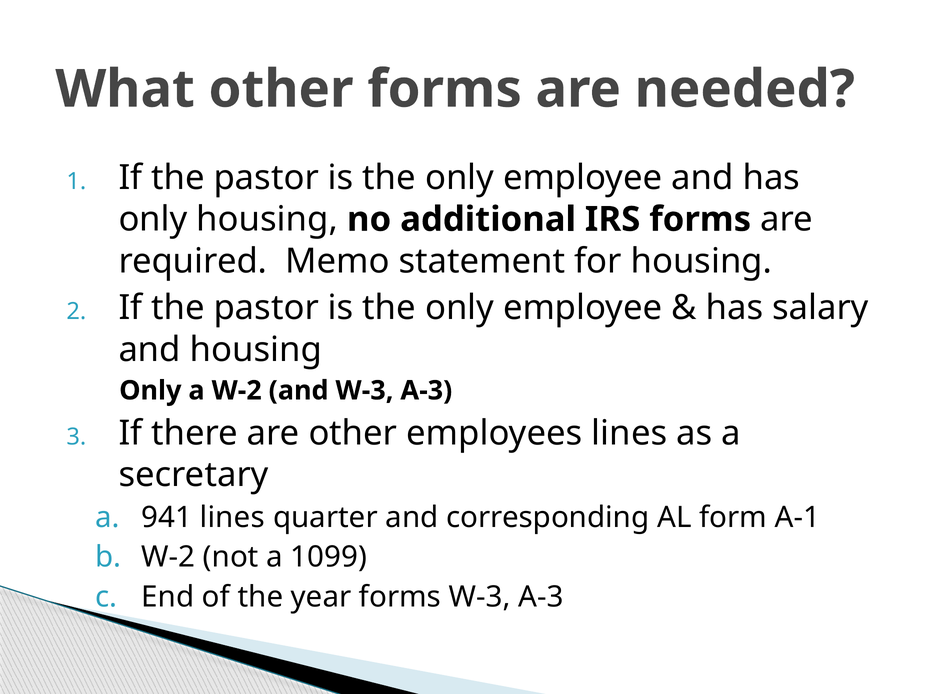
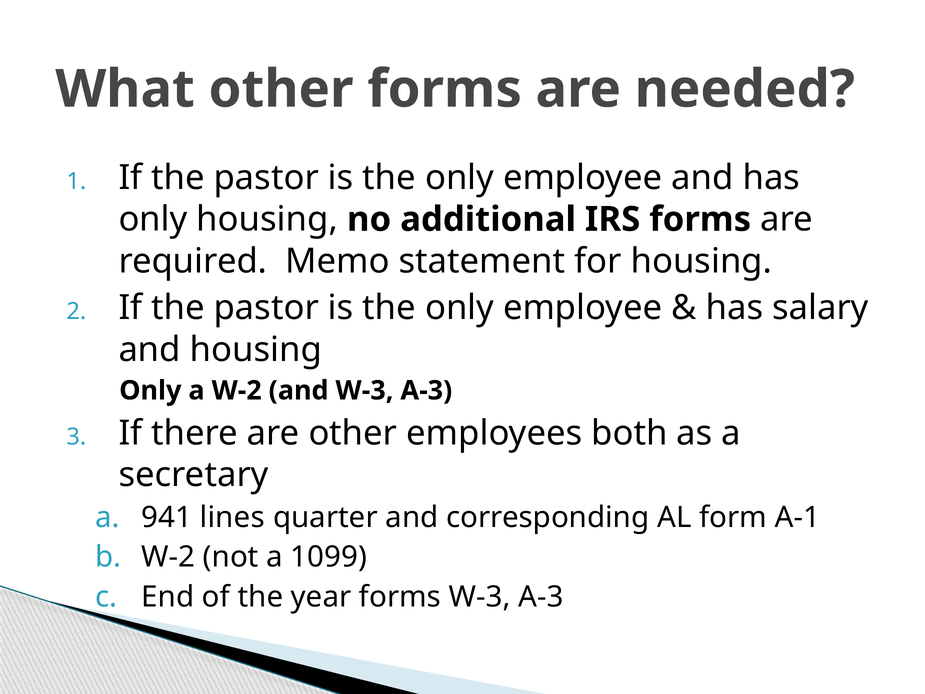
employees lines: lines -> both
